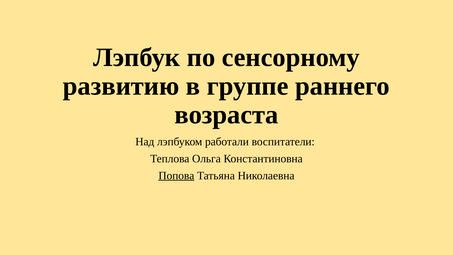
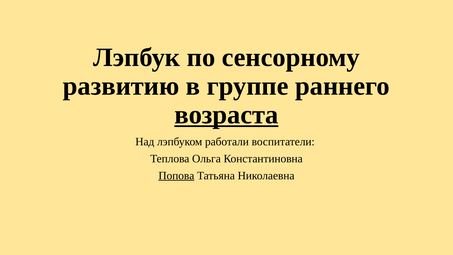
возраста underline: none -> present
